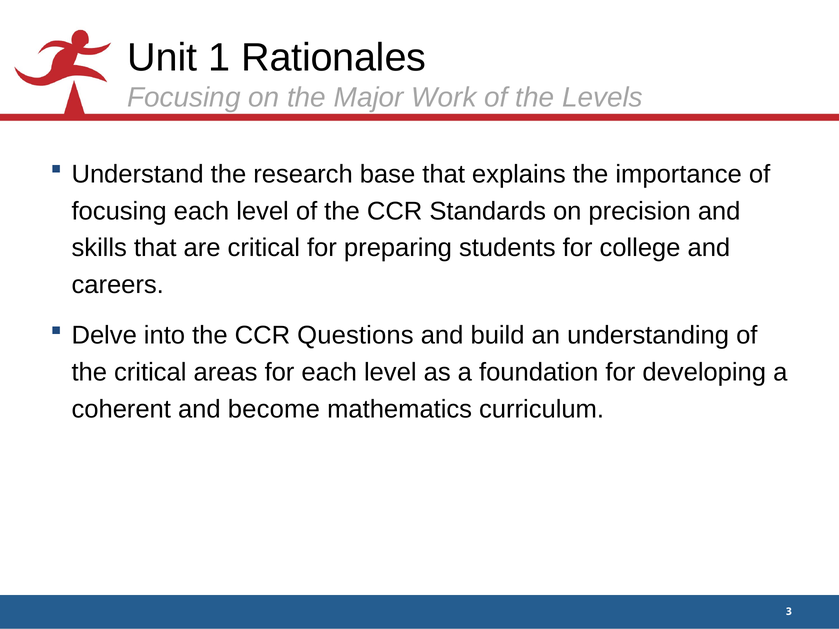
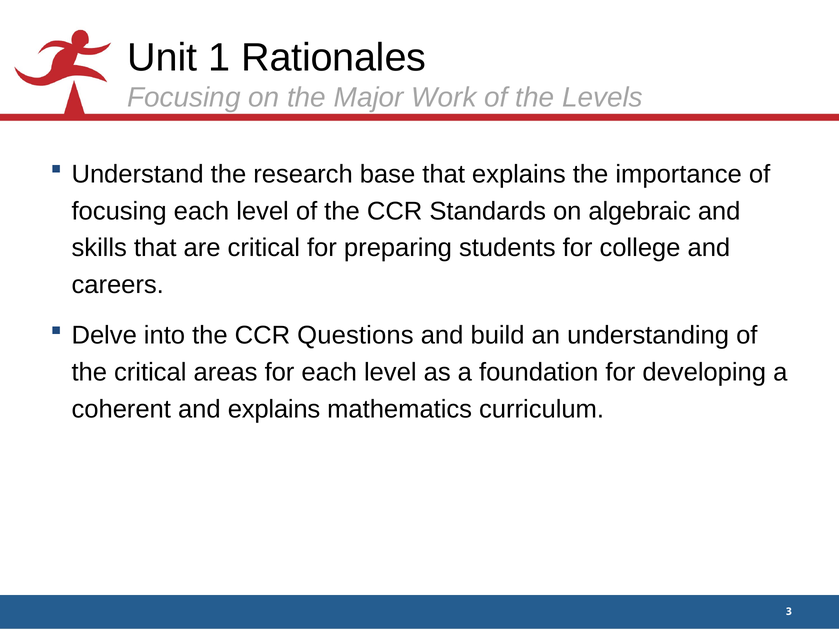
precision: precision -> algebraic
and become: become -> explains
